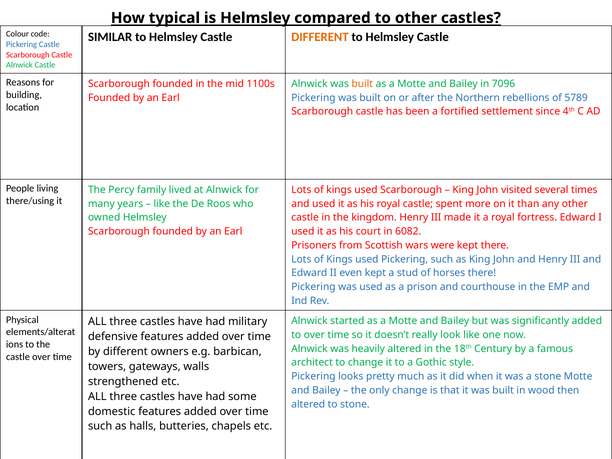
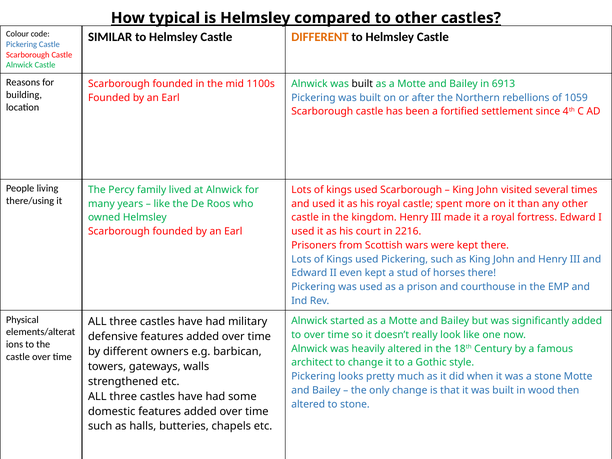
built at (362, 84) colour: orange -> black
7096: 7096 -> 6913
5789: 5789 -> 1059
6082: 6082 -> 2216
